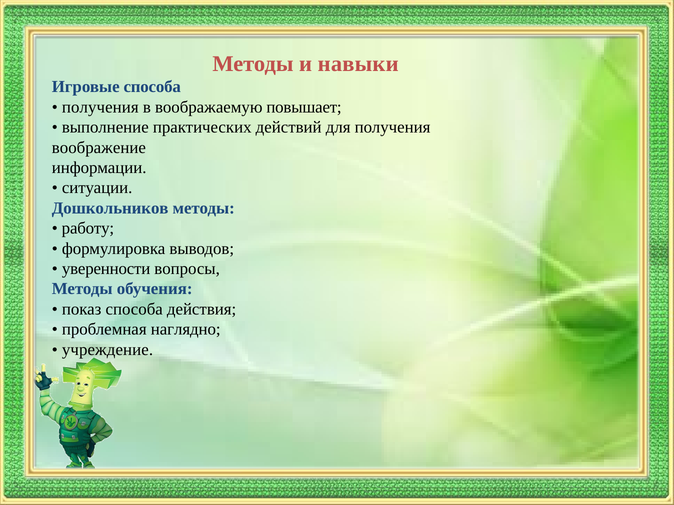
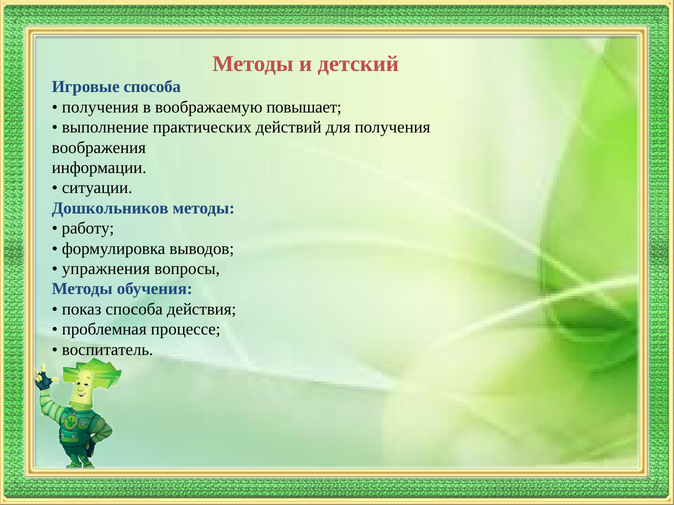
навыки: навыки -> детский
воображение: воображение -> воображения
уверенности: уверенности -> упражнения
наглядно: наглядно -> процессе
учреждение: учреждение -> воспитатель
